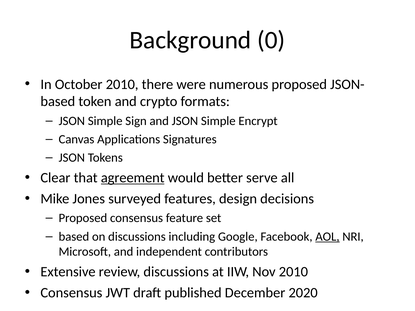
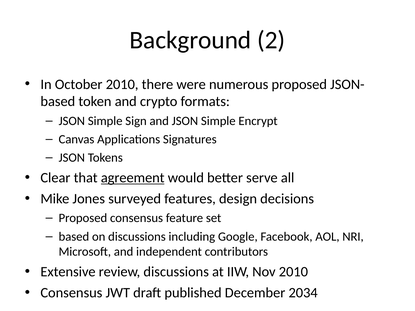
0: 0 -> 2
AOL underline: present -> none
2020: 2020 -> 2034
